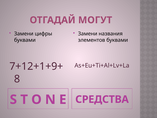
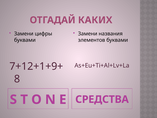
МОГУТ: МОГУТ -> КАКИХ
